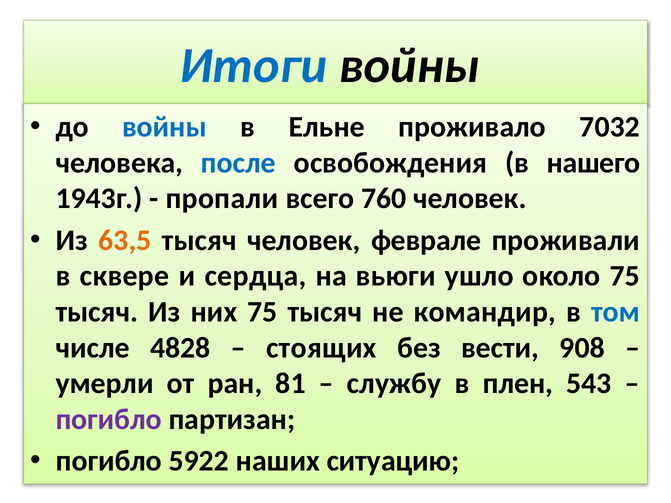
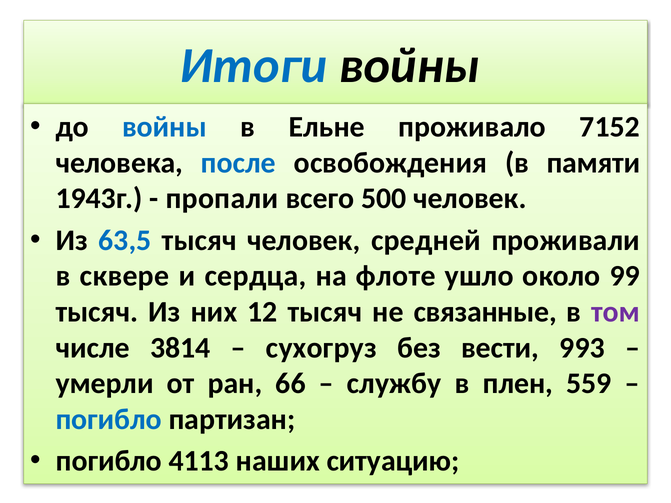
7032: 7032 -> 7152
нашего: нашего -> памяти
760: 760 -> 500
63,5 colour: orange -> blue
феврале: феврале -> средней
вьюги: вьюги -> флоте
около 75: 75 -> 99
них 75: 75 -> 12
командир: командир -> связанные
том colour: blue -> purple
4828: 4828 -> 3814
стоящих: стоящих -> сухогруз
908: 908 -> 993
81: 81 -> 66
543: 543 -> 559
погибло at (109, 420) colour: purple -> blue
5922: 5922 -> 4113
